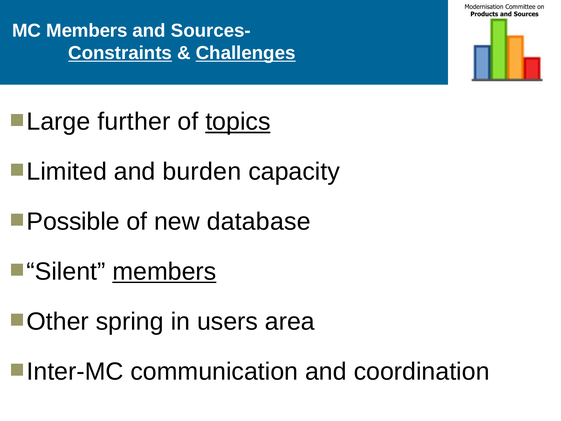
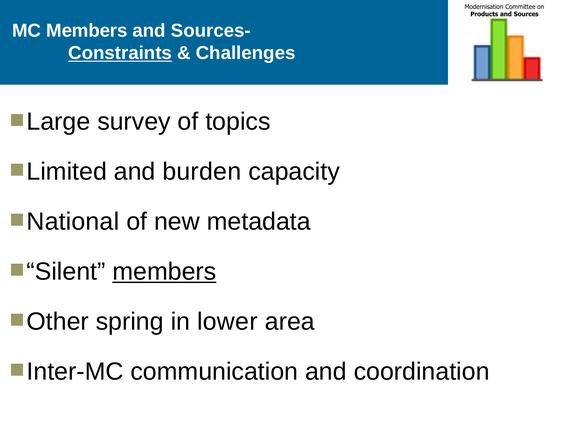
Challenges underline: present -> none
further: further -> survey
topics underline: present -> none
Possible: Possible -> National
database: database -> metadata
users: users -> lower
